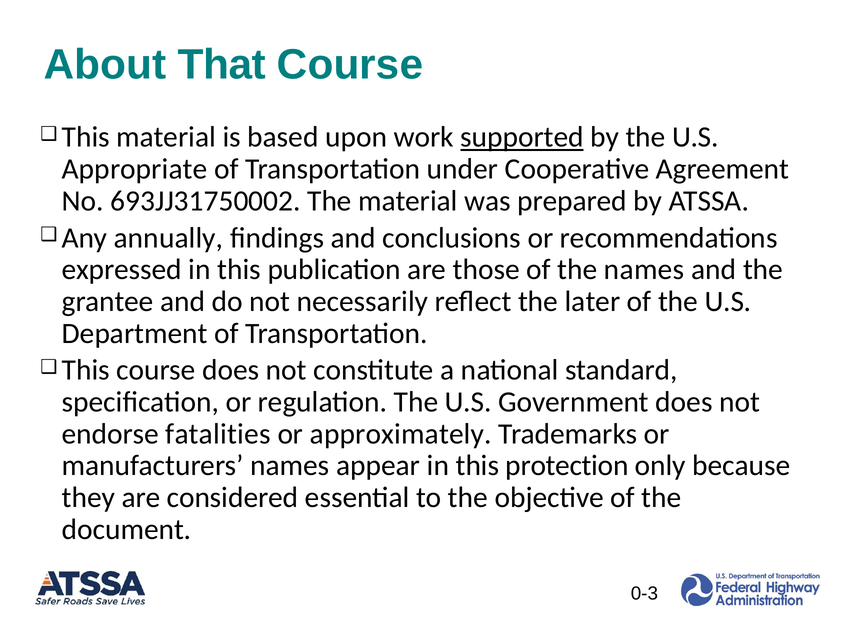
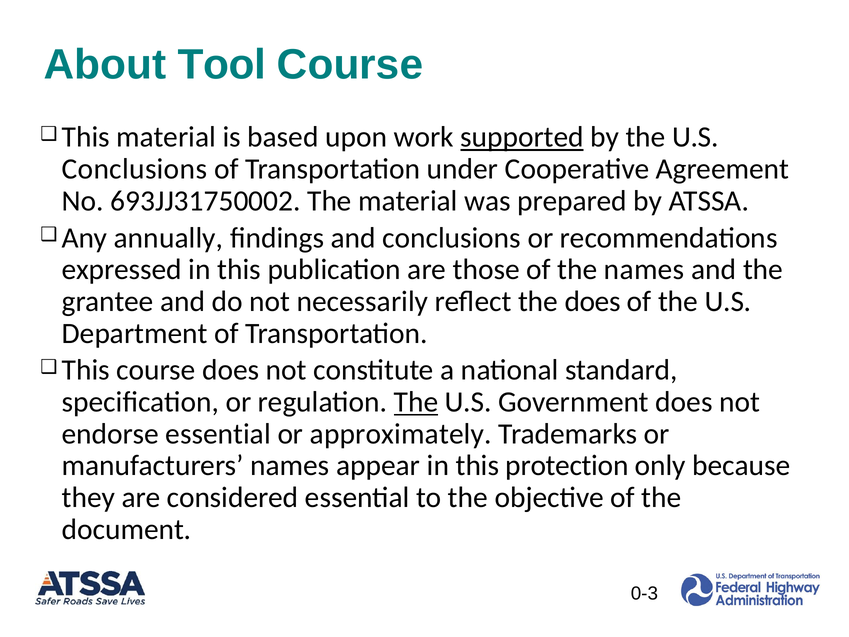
That: That -> Tool
Appropriate at (135, 169): Appropriate -> Conclusions
the later: later -> does
The at (416, 402) underline: none -> present
endorse fatalities: fatalities -> essential
